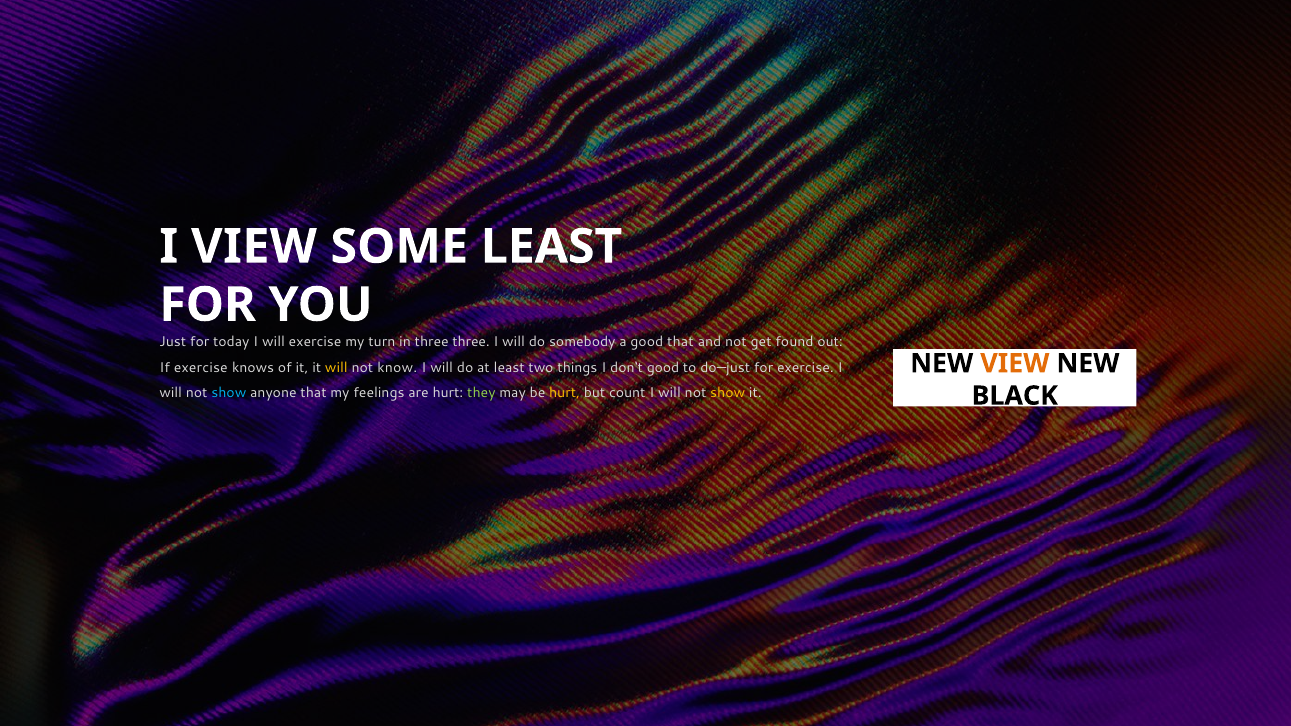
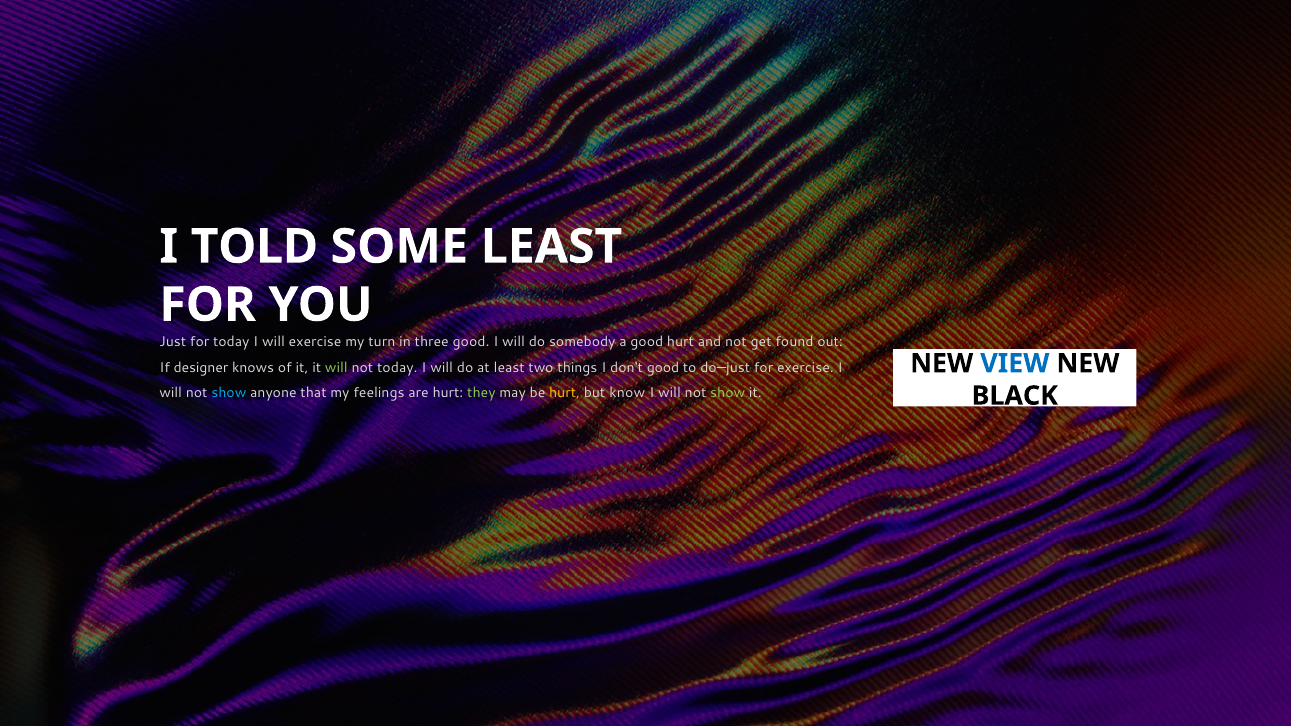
I VIEW: VIEW -> TOLD
three three: three -> good
good that: that -> hurt
VIEW at (1015, 364) colour: orange -> blue
If exercise: exercise -> designer
will at (336, 368) colour: yellow -> light green
not know: know -> today
count: count -> know
show at (728, 393) colour: yellow -> light green
